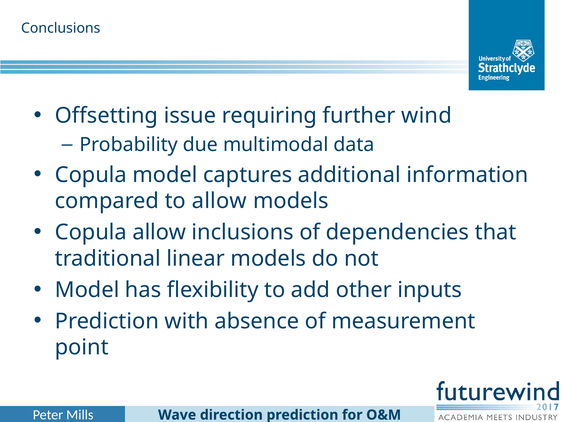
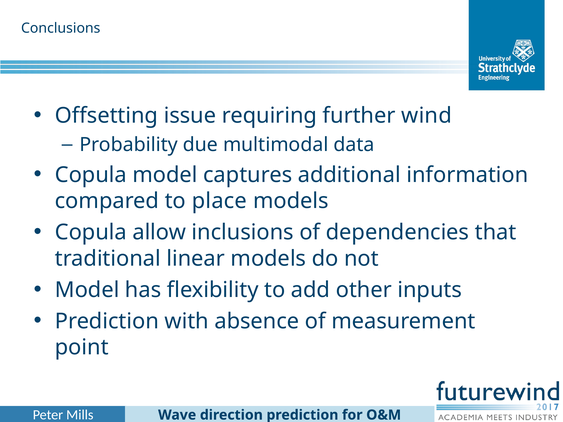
to allow: allow -> place
